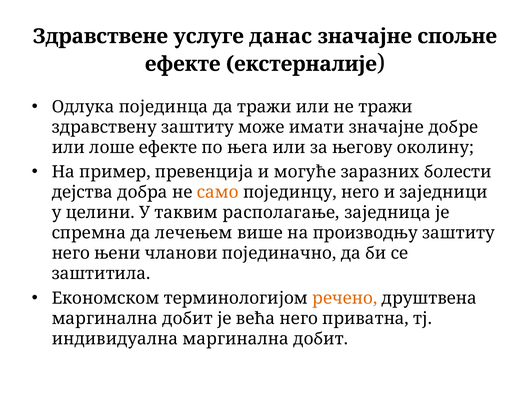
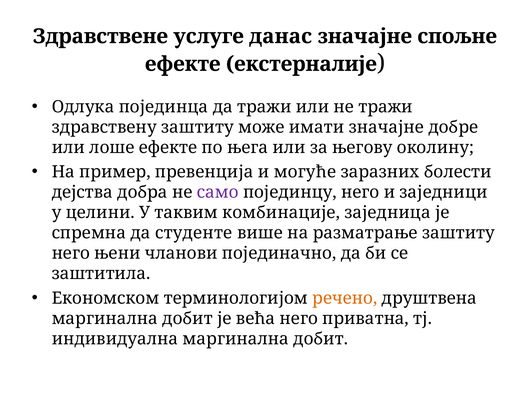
само colour: orange -> purple
располагање: располагање -> комбинације
лечењем: лечењем -> студенте
производњу: производњу -> разматрање
